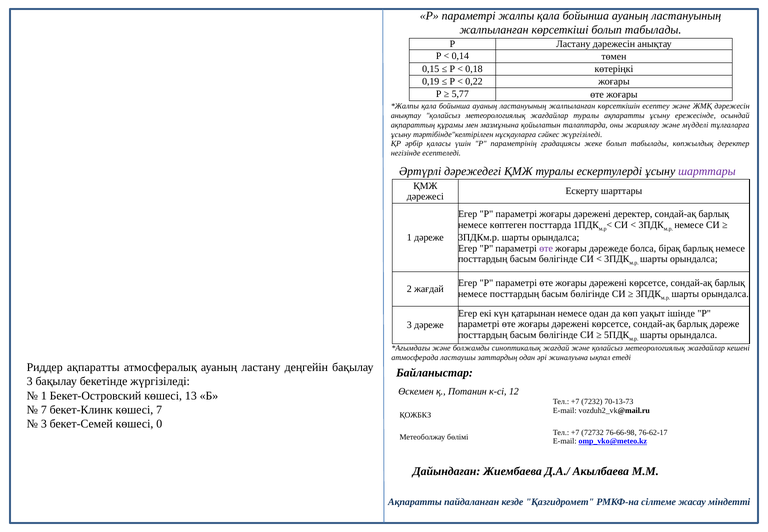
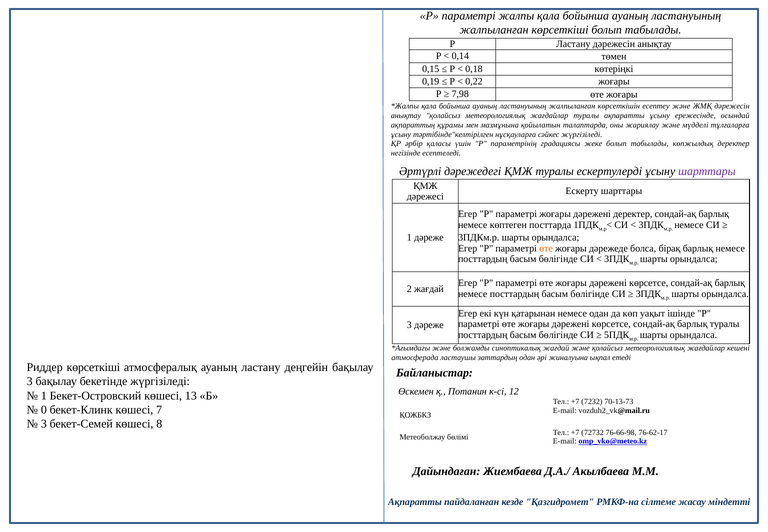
5,77: 5,77 -> 7,98
өте at (546, 248) colour: purple -> orange
барлық дәреже: дәреже -> туралы
Риддер ақпаратты: ақпаратты -> көрсеткіші
7 at (44, 410): 7 -> 0
0: 0 -> 8
